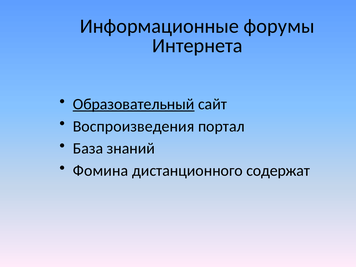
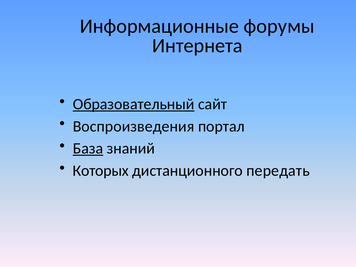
База underline: none -> present
Фомина: Фомина -> Которых
содержат: содержат -> передать
